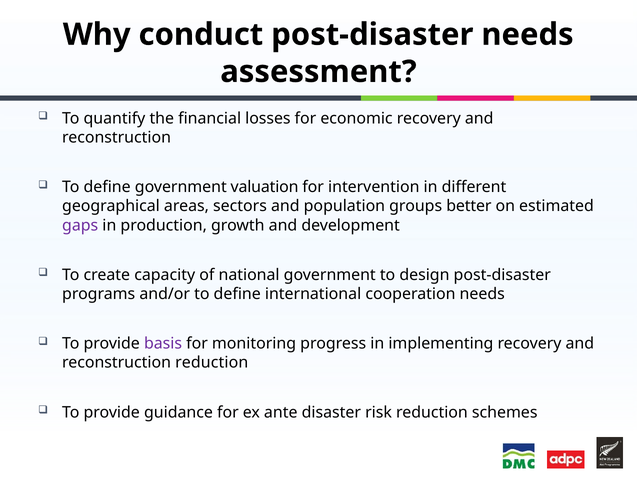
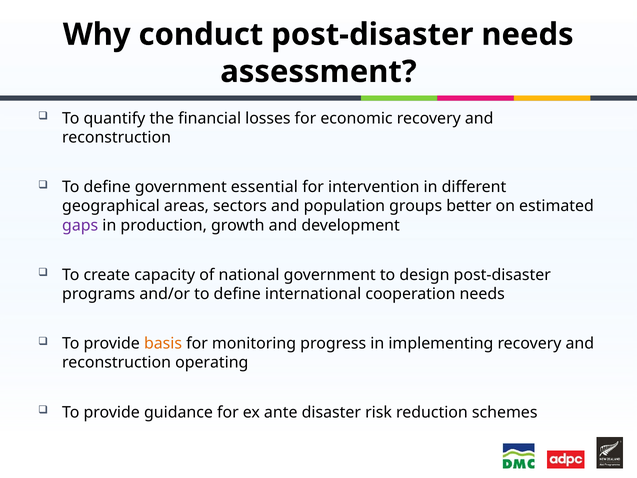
valuation: valuation -> essential
basis colour: purple -> orange
reconstruction reduction: reduction -> operating
